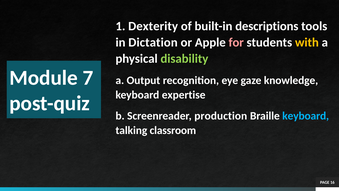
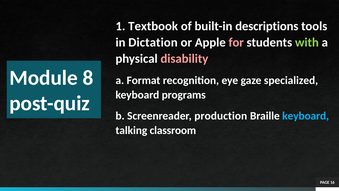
Dexterity: Dexterity -> Textbook
with colour: yellow -> light green
disability colour: light green -> pink
7: 7 -> 8
Output: Output -> Format
knowledge: knowledge -> specialized
expertise: expertise -> programs
